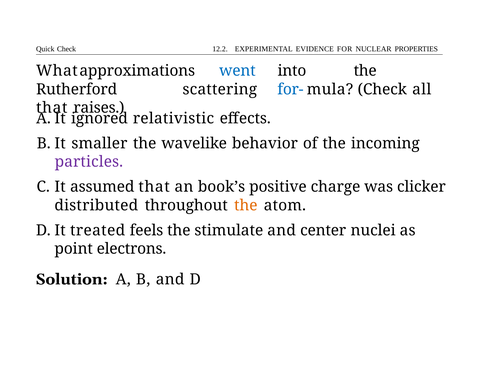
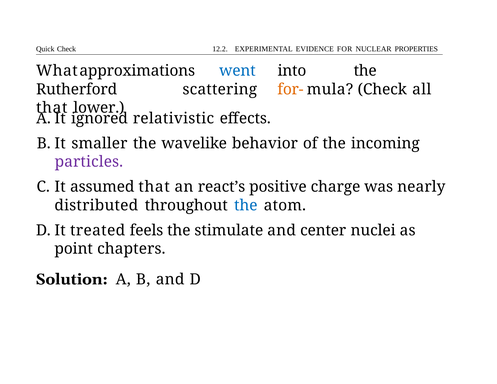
for- colour: blue -> orange
raises: raises -> lower
book’s: book’s -> react’s
clicker: clicker -> nearly
the at (246, 205) colour: orange -> blue
electrons: electrons -> chapters
